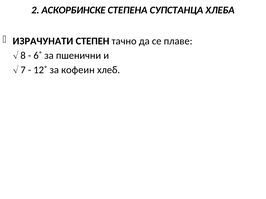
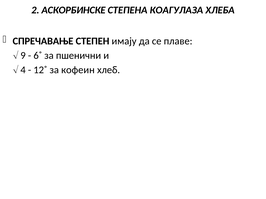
СУПСТАНЦА: СУПСТАНЦА -> КОАГУЛАЗА
ИЗРАЧУНАТИ: ИЗРАЧУНАТИ -> СПРЕЧАВАЊЕ
тачно: тачно -> имају
8: 8 -> 9
7: 7 -> 4
